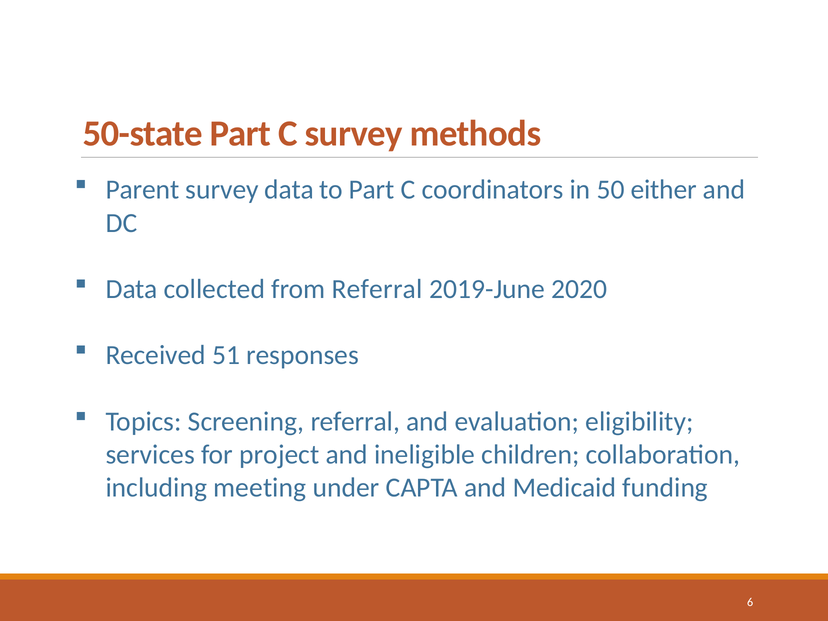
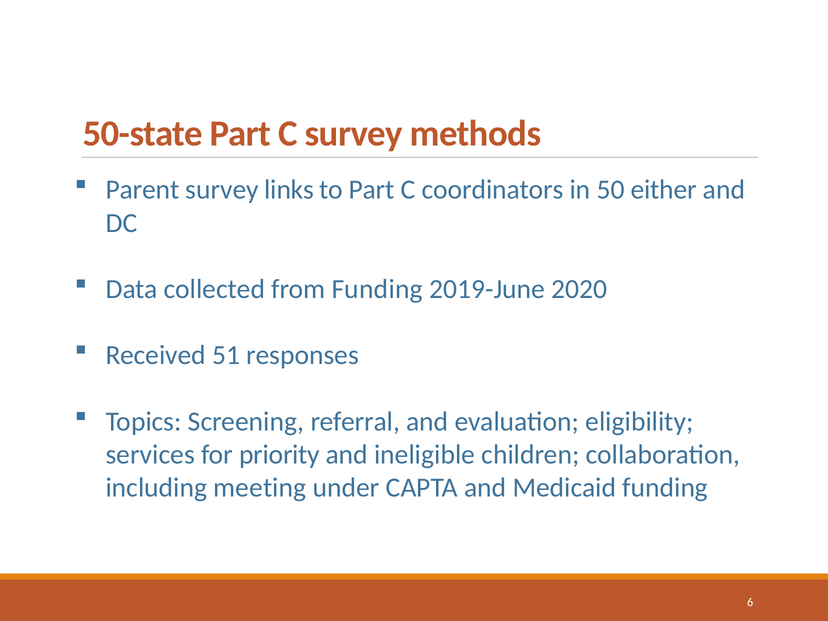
survey data: data -> links
from Referral: Referral -> Funding
project: project -> priority
